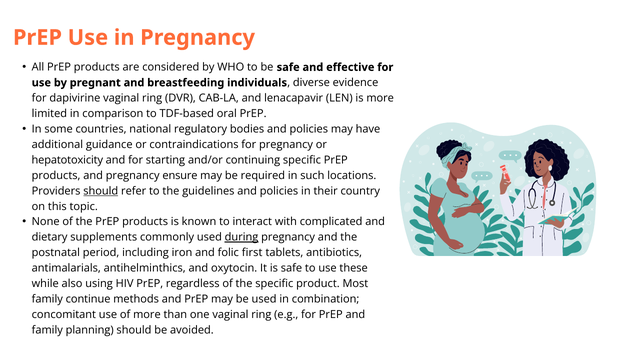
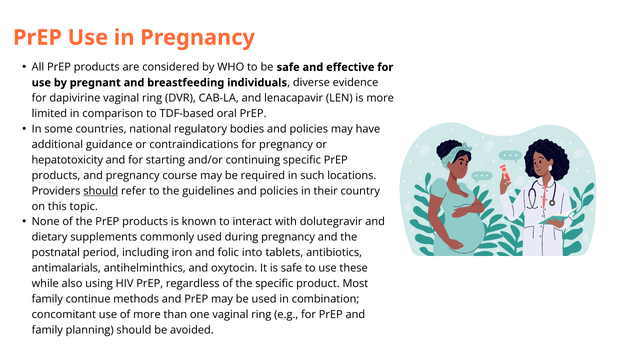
ensure: ensure -> course
complicated: complicated -> dolutegravir
during underline: present -> none
first: first -> into
